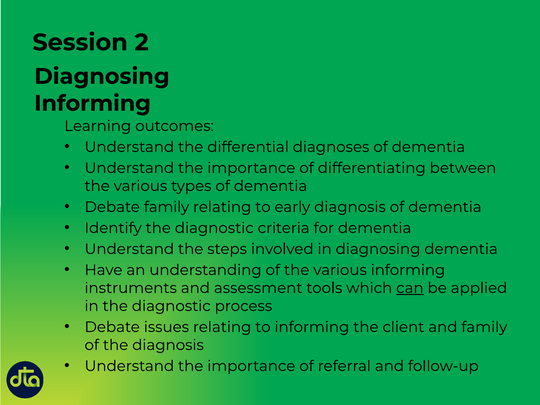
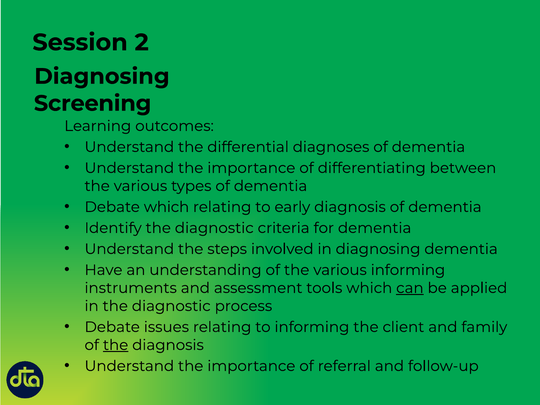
Informing at (93, 103): Informing -> Screening
Debate family: family -> which
the at (116, 345) underline: none -> present
